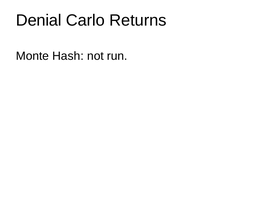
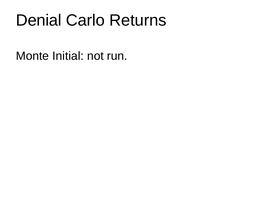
Hash: Hash -> Initial
